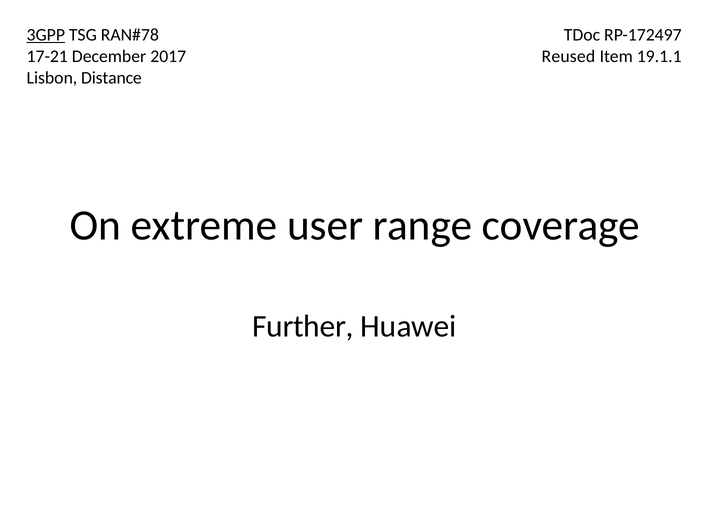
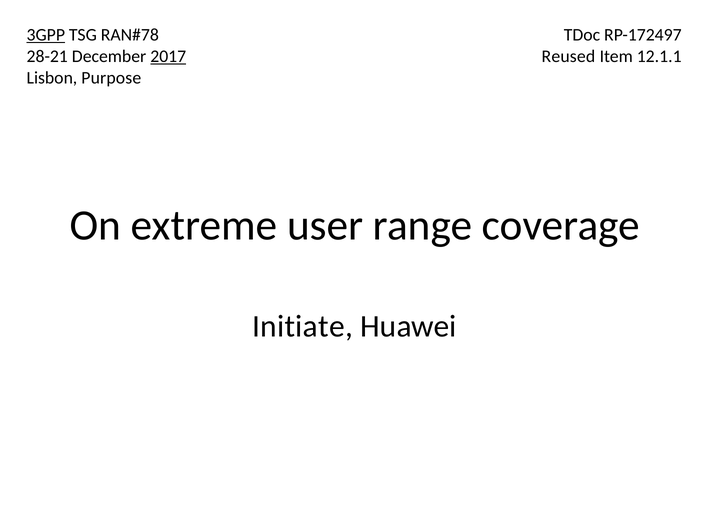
17-21: 17-21 -> 28-21
2017 underline: none -> present
19.1.1: 19.1.1 -> 12.1.1
Distance: Distance -> Purpose
Further: Further -> Initiate
